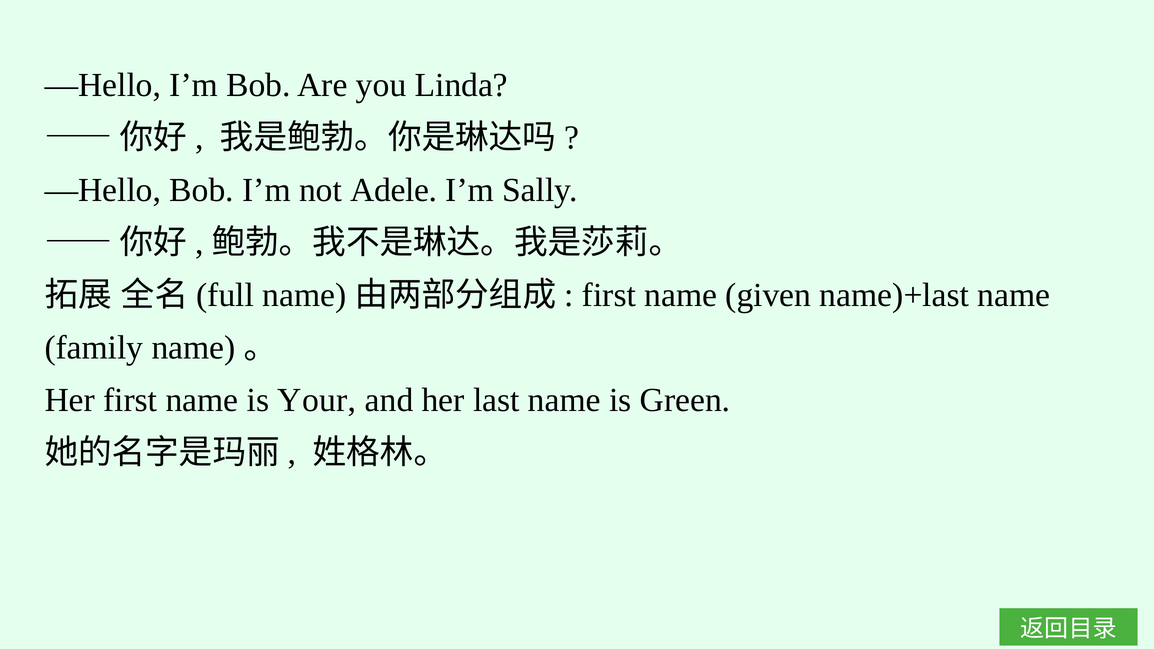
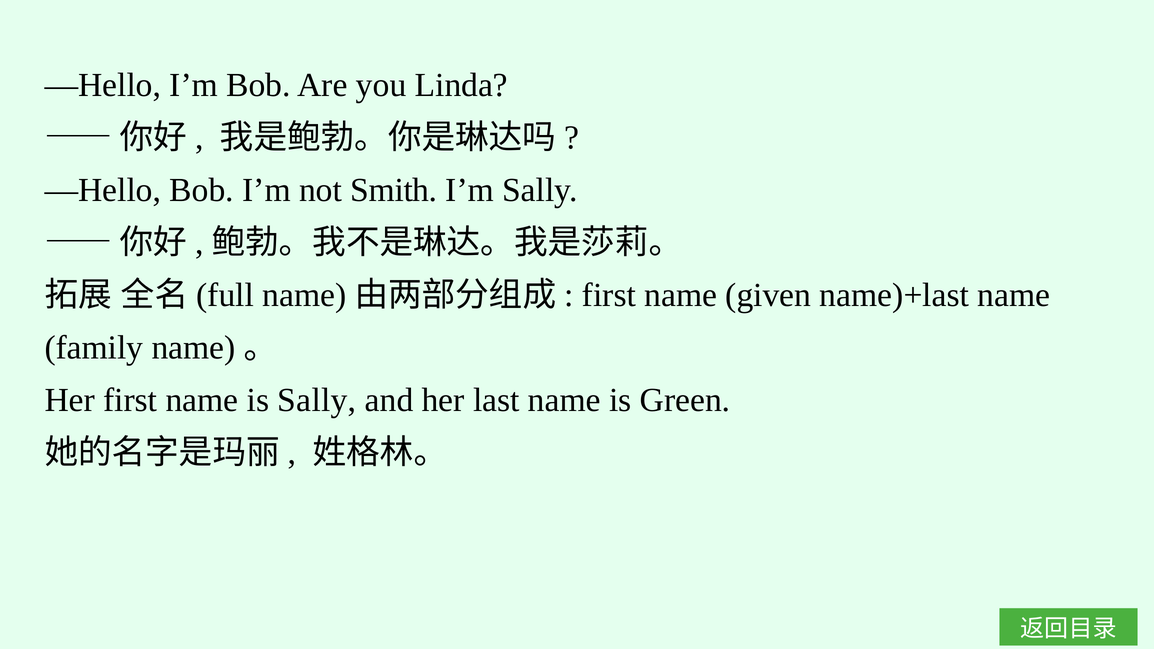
Adele: Adele -> Smith
is Your: Your -> Sally
